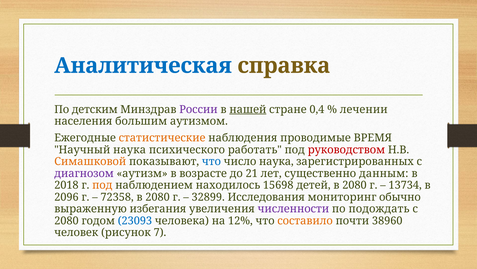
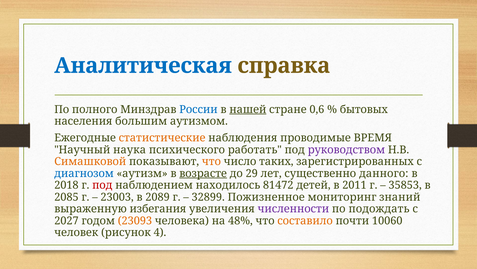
детским: детским -> полного
России colour: purple -> blue
0,4: 0,4 -> 0,6
лечении: лечении -> бытовых
руководством colour: red -> purple
что at (211, 161) colour: blue -> orange
число наука: наука -> таких
диагнозом colour: purple -> blue
возрасте underline: none -> present
21: 21 -> 29
данным: данным -> данного
под at (102, 185) colour: orange -> red
15698: 15698 -> 81472
детей в 2080: 2080 -> 2011
13734: 13734 -> 35853
2096: 2096 -> 2085
72358: 72358 -> 23003
2080 at (158, 197): 2080 -> 2089
Исследования: Исследования -> Пожизненное
обычно: обычно -> знаний
2080 at (66, 220): 2080 -> 2027
23093 colour: blue -> orange
12%: 12% -> 48%
38960: 38960 -> 10060
7: 7 -> 4
